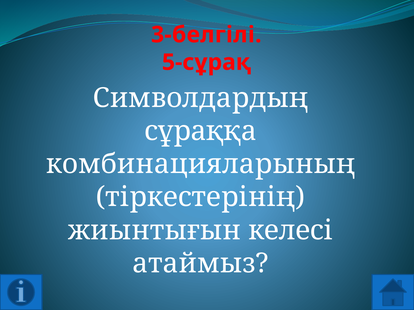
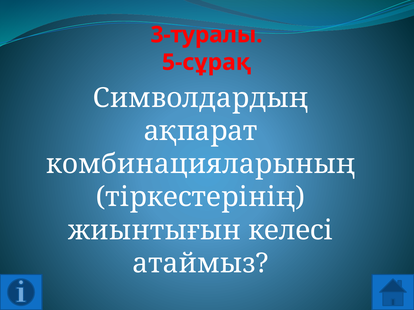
3-белгілі: 3-белгілі -> 3-туралы
сұраққа: сұраққа -> ақпарат
